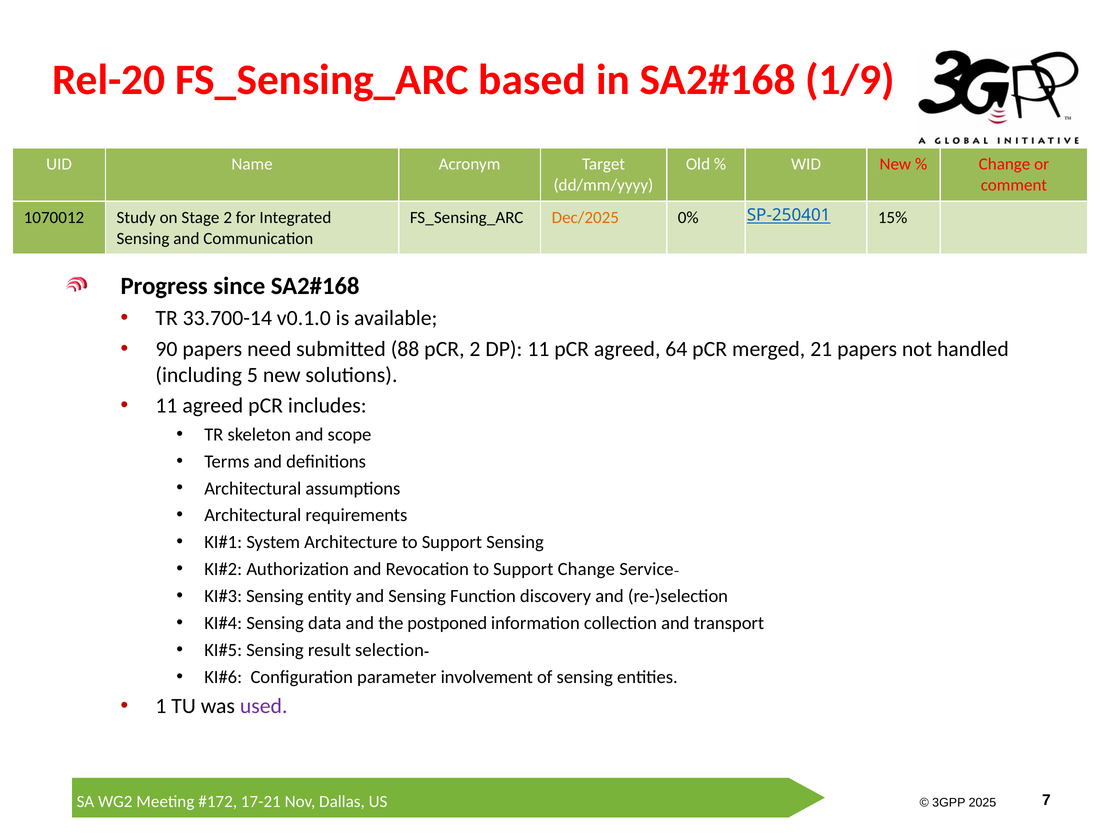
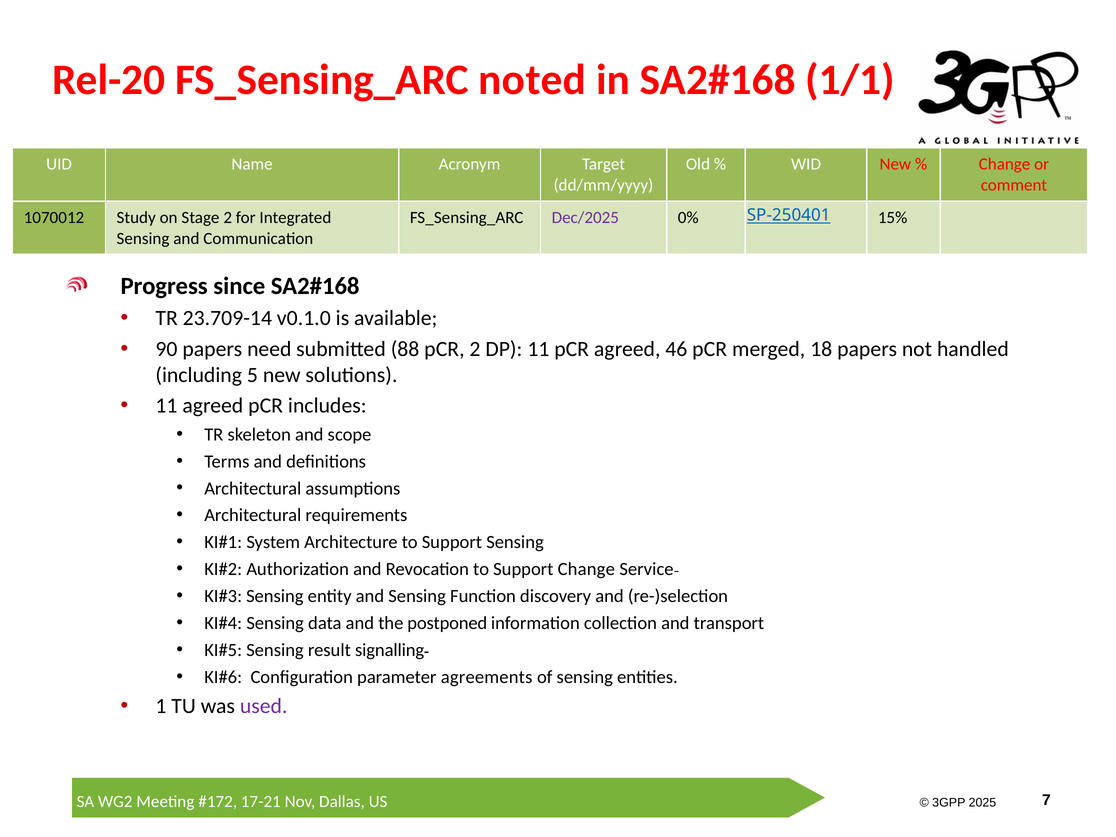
based: based -> noted
1/9: 1/9 -> 1/1
Dec/2025 colour: orange -> purple
33.700-14: 33.700-14 -> 23.709-14
64: 64 -> 46
21: 21 -> 18
selection: selection -> signalling
involvement: involvement -> agreements
